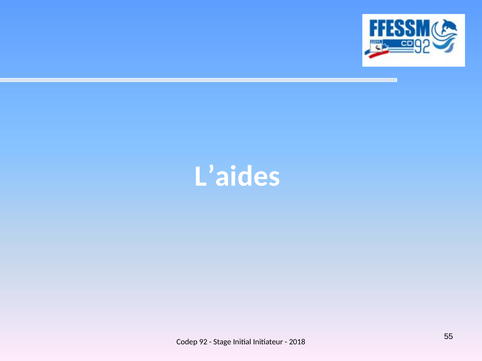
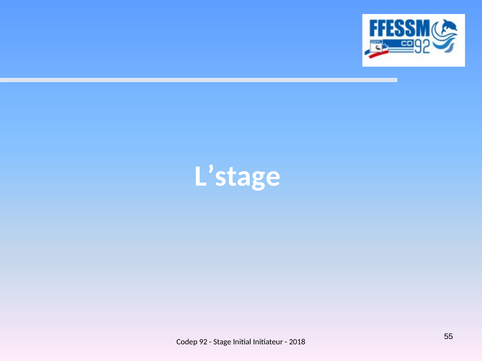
L’aides: L’aides -> L’stage
